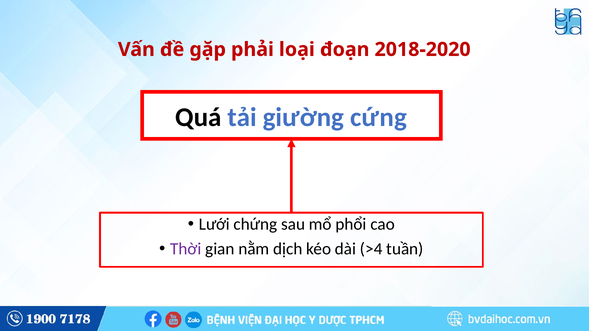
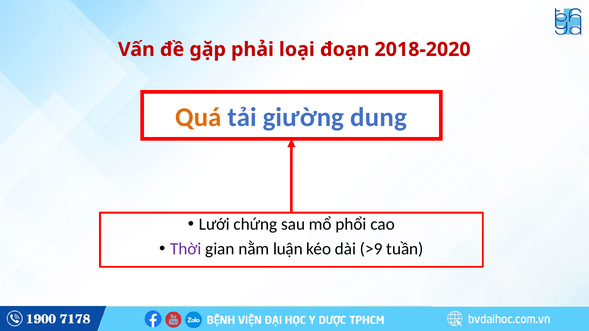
Quá colour: black -> orange
cứng: cứng -> dung
dịch: dịch -> luận
>4: >4 -> >9
